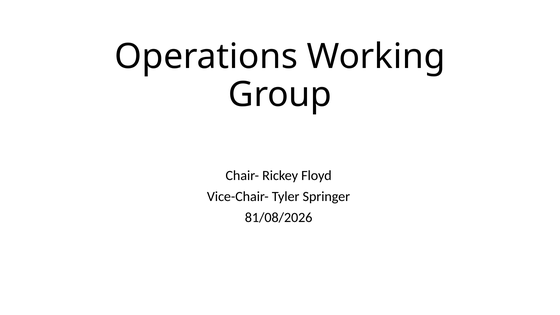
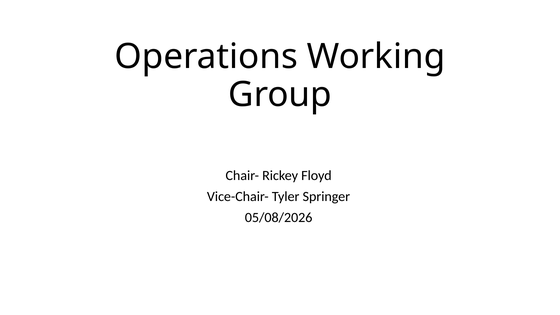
81/08/2026: 81/08/2026 -> 05/08/2026
